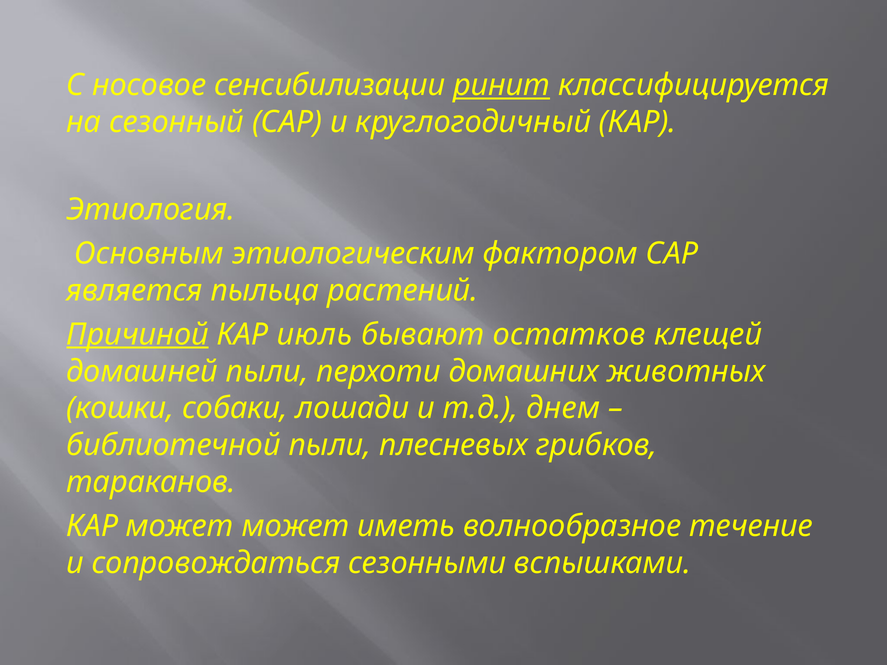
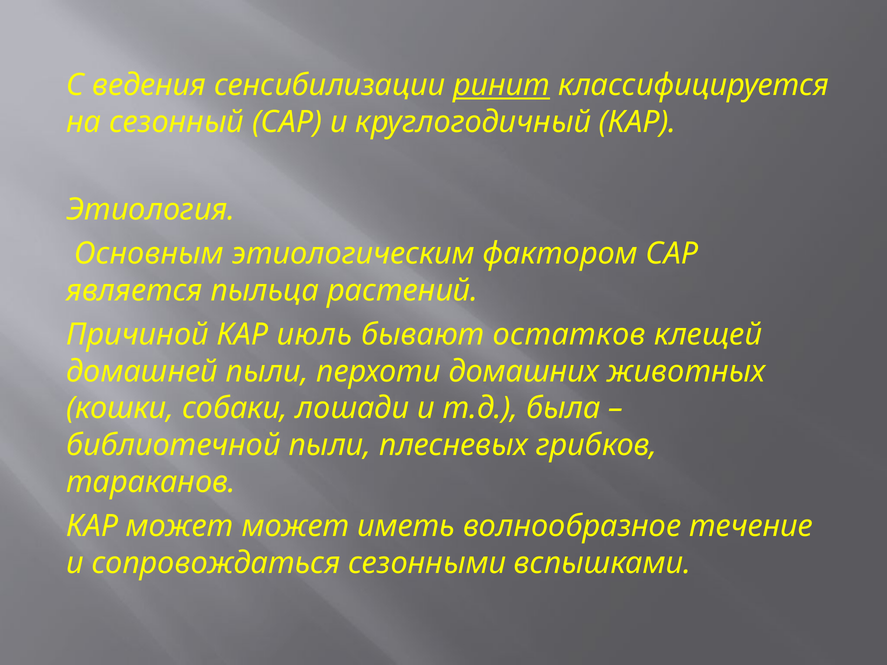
носовое: носовое -> ведения
Причиной underline: present -> none
днем: днем -> была
